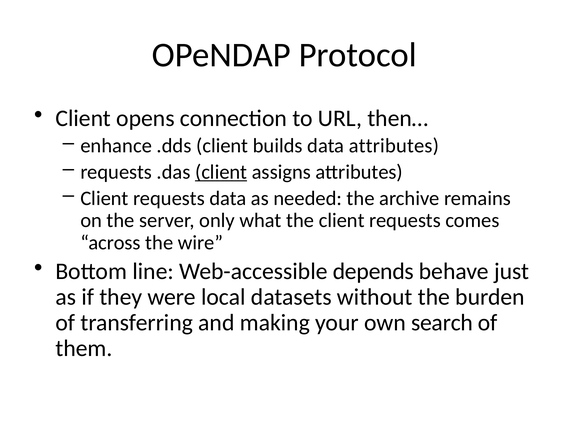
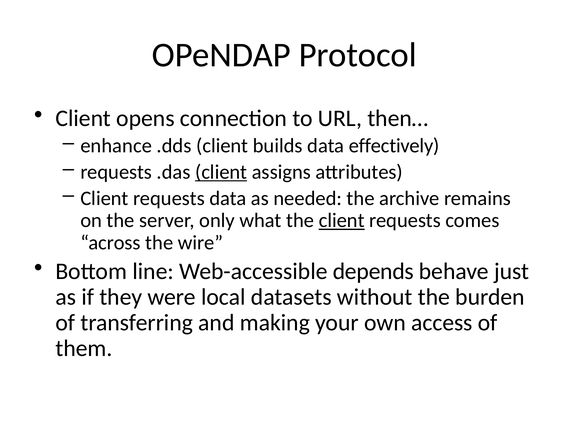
data attributes: attributes -> effectively
client at (342, 220) underline: none -> present
search: search -> access
